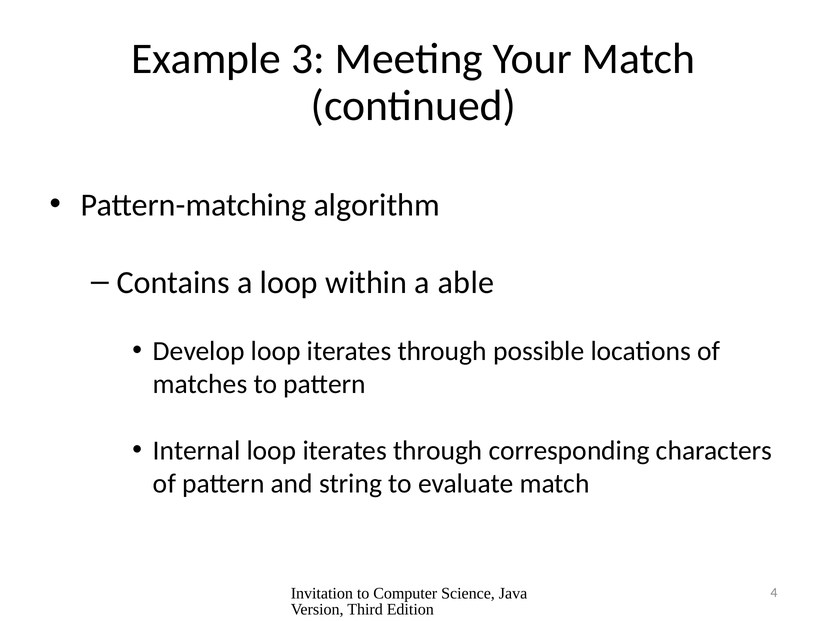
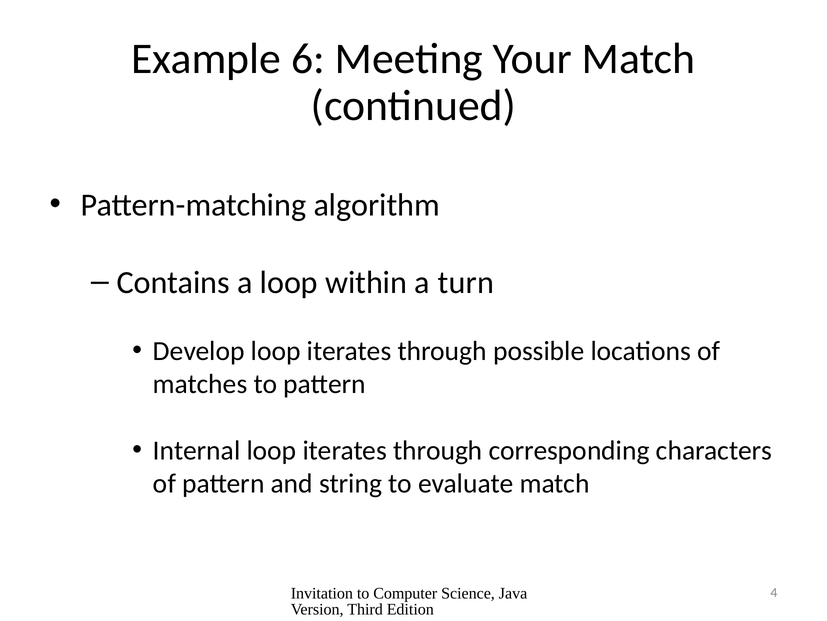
3: 3 -> 6
able: able -> turn
